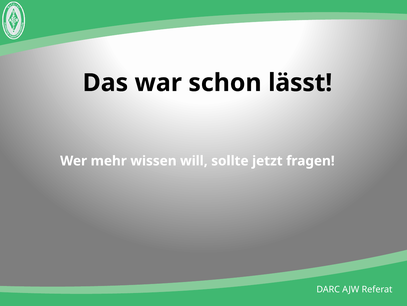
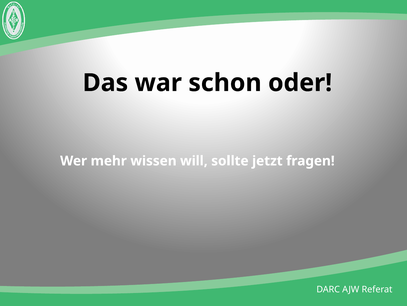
lässt: lässt -> oder
